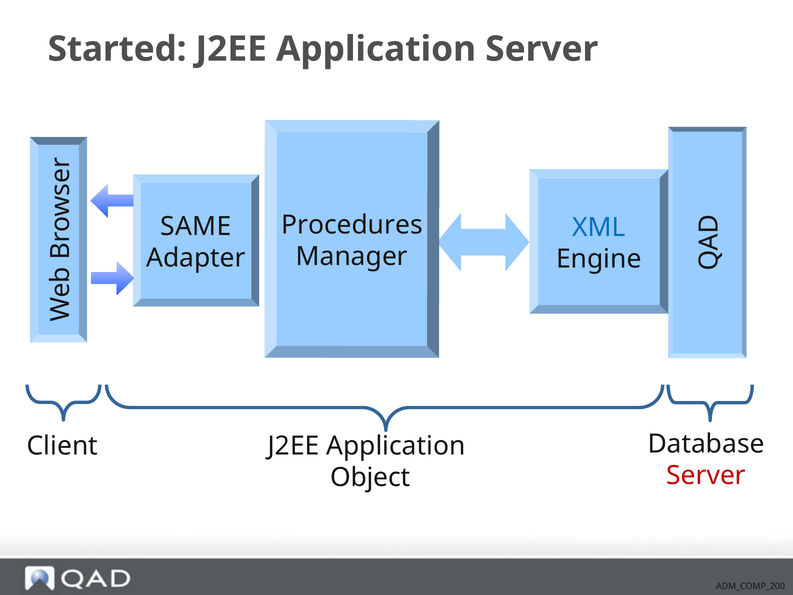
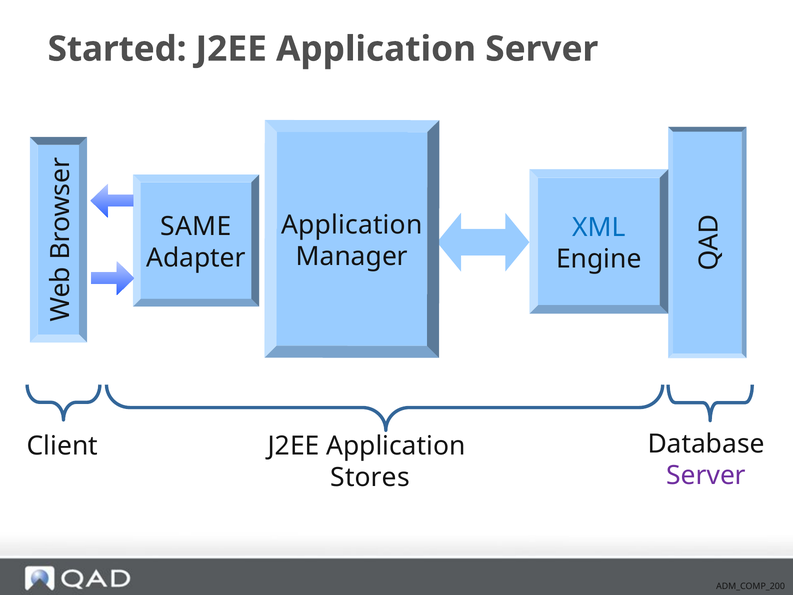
Procedures at (352, 225): Procedures -> Application
Server at (706, 476) colour: red -> purple
Object: Object -> Stores
